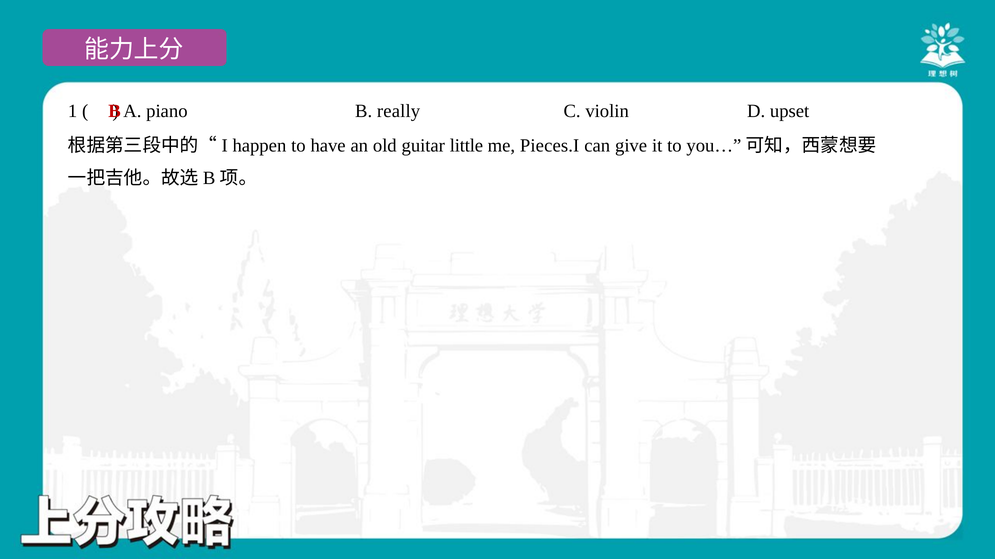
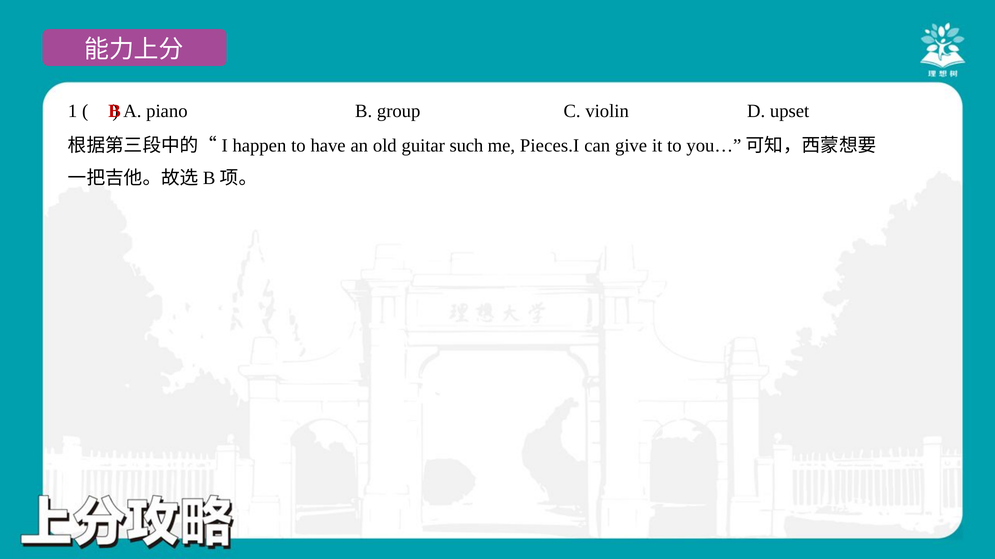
really: really -> group
little: little -> such
